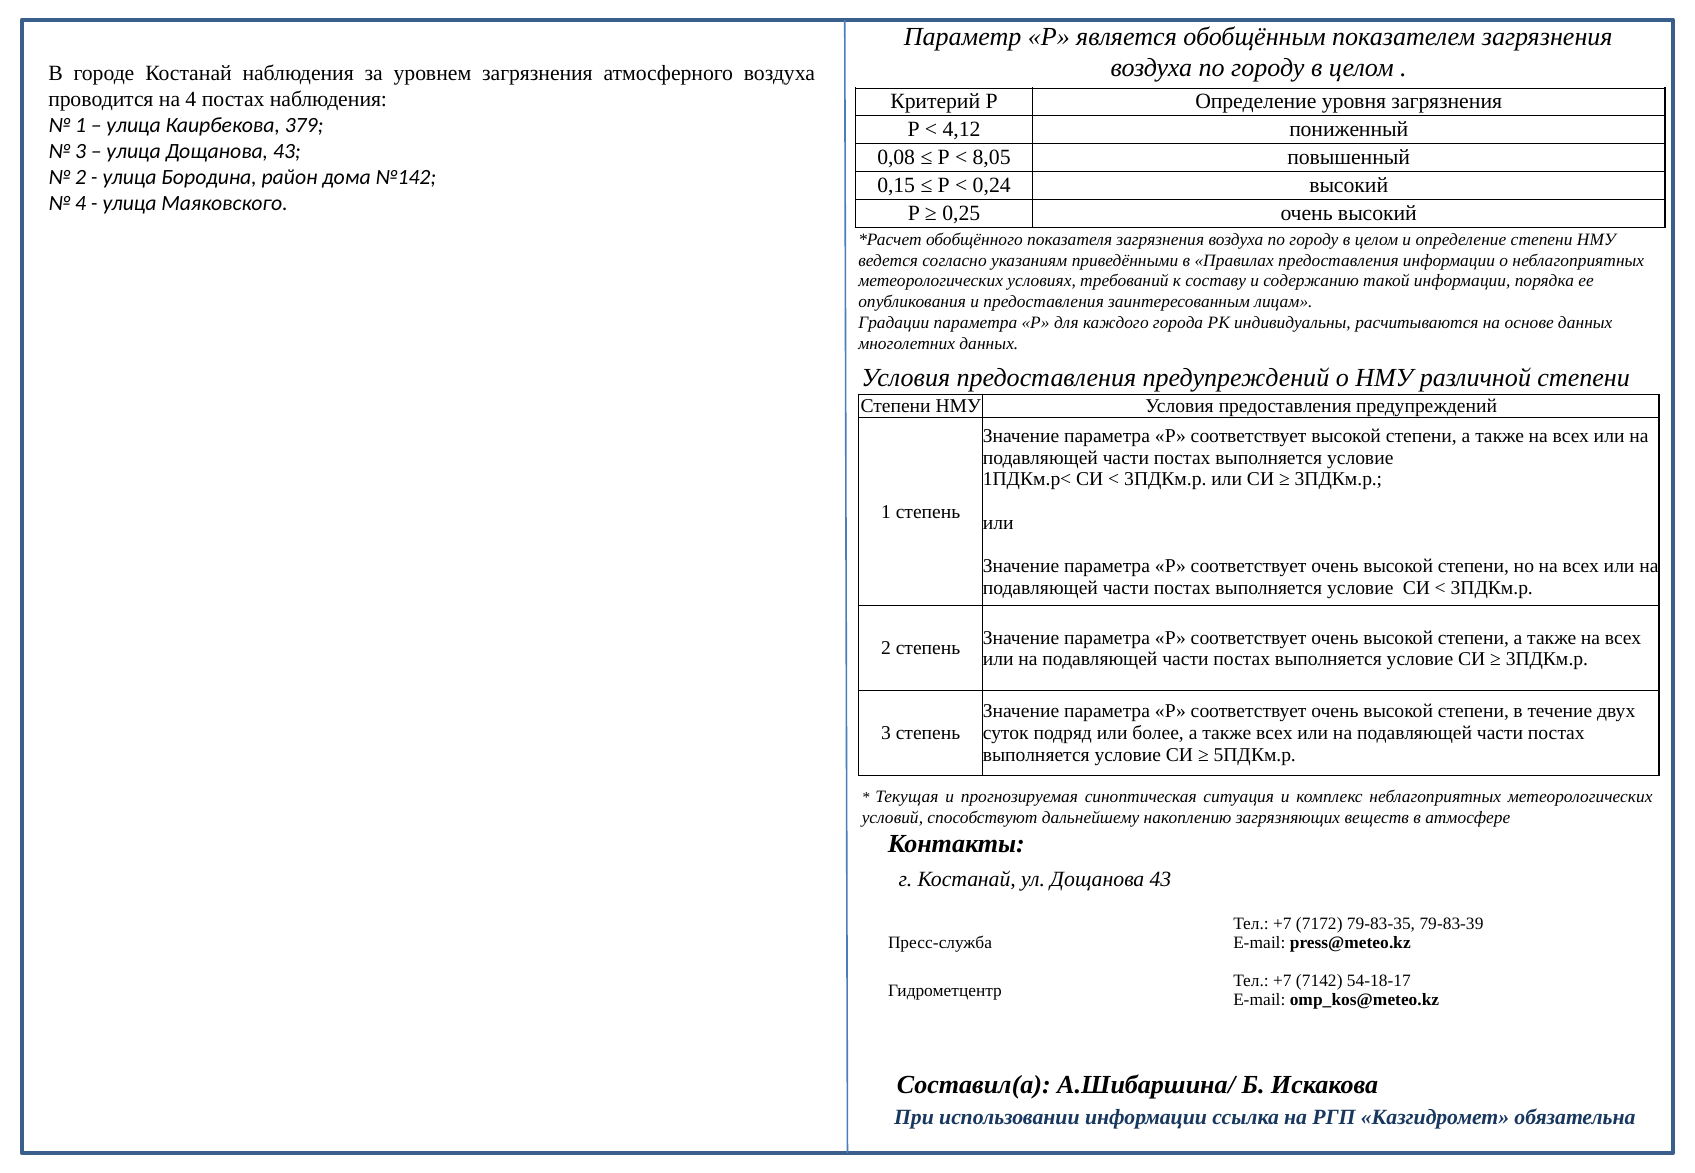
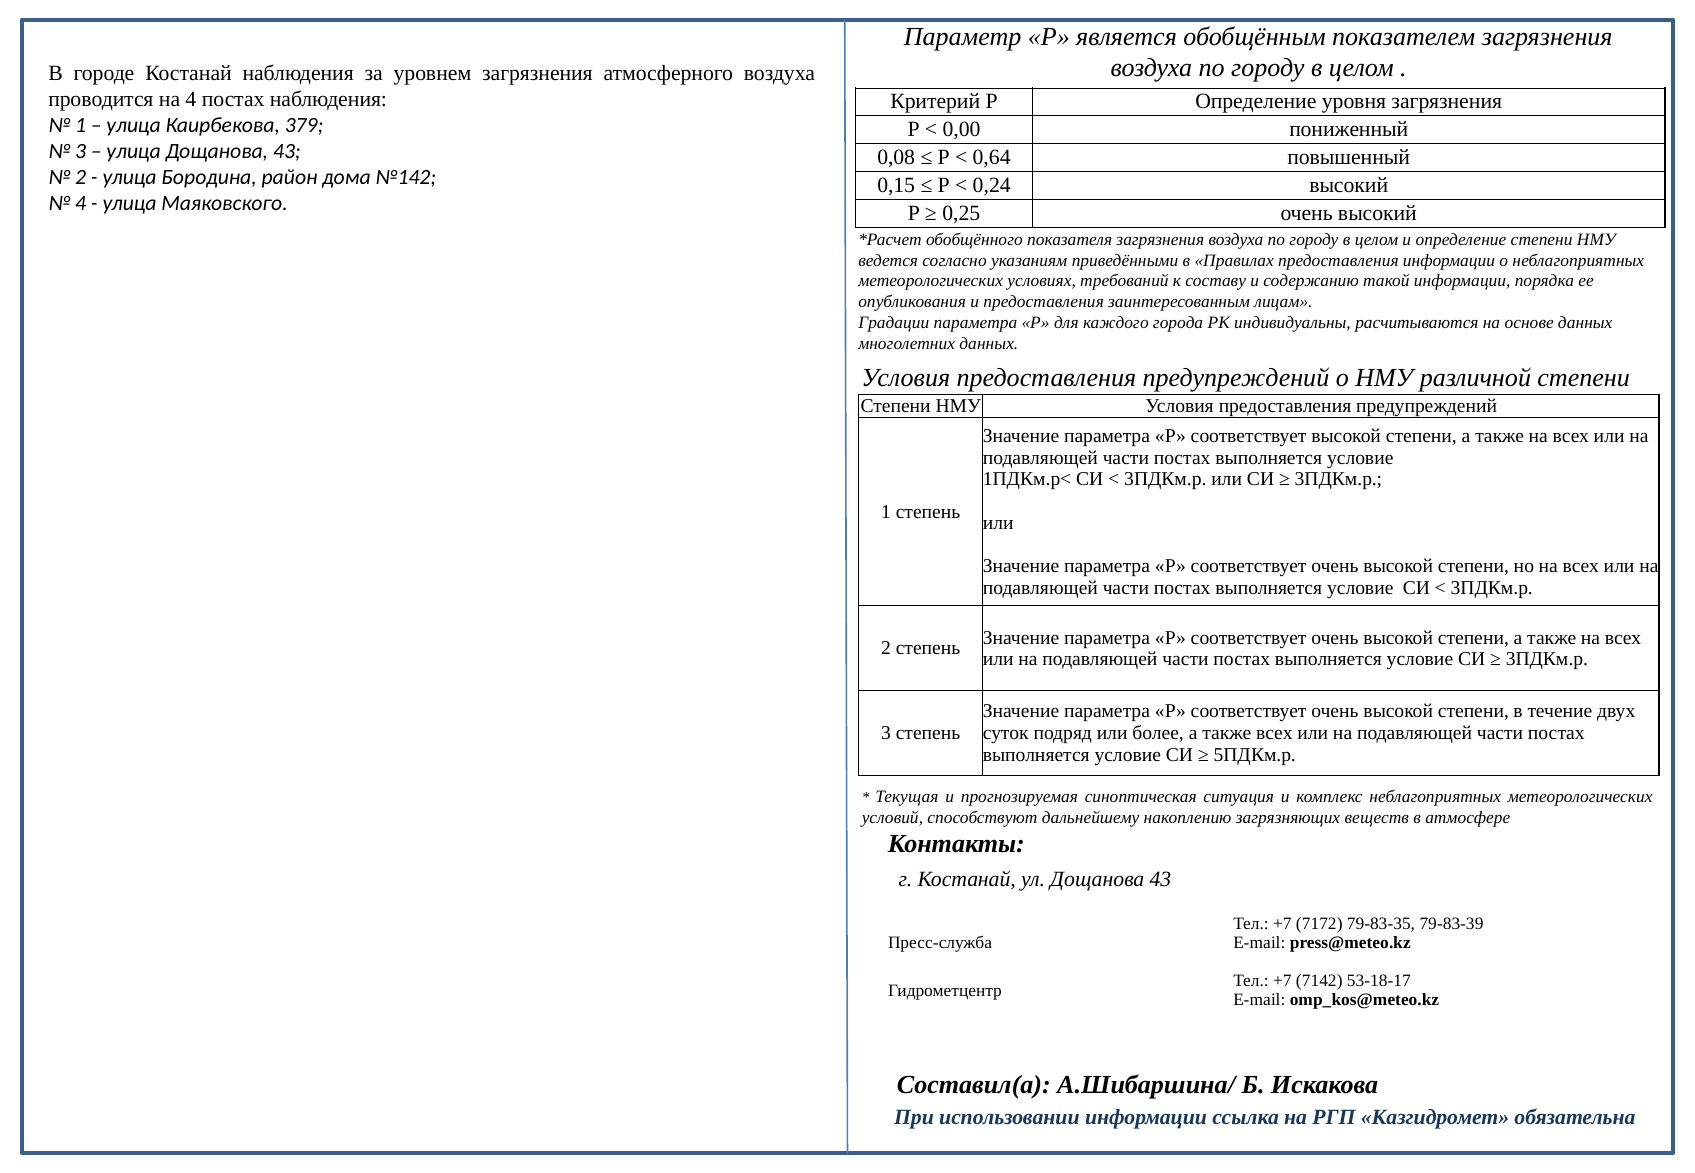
4,12: 4,12 -> 0,00
8,05: 8,05 -> 0,64
54-18-17: 54-18-17 -> 53-18-17
